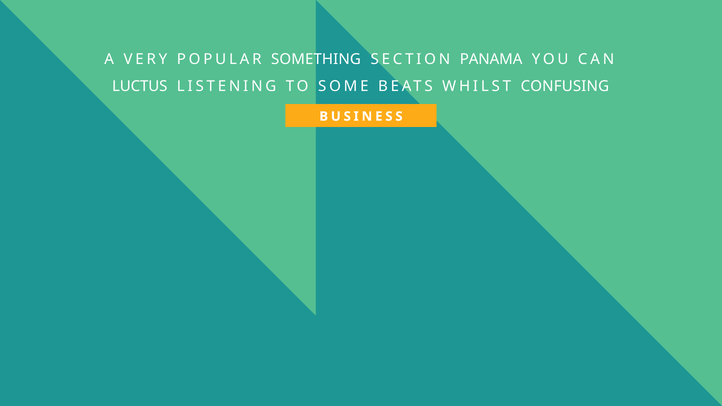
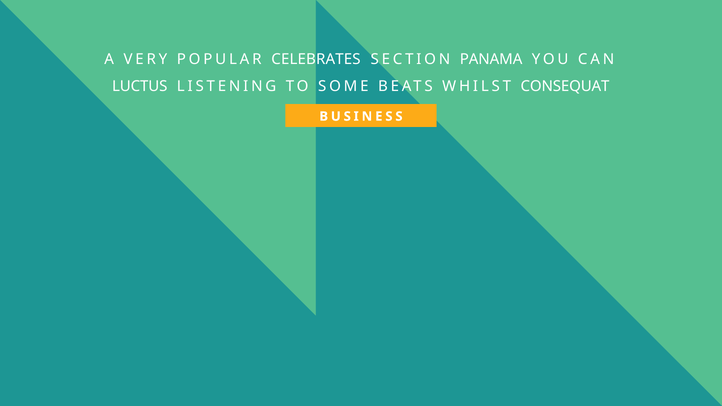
SOMETHING: SOMETHING -> CELEBRATES
CONFUSING: CONFUSING -> CONSEQUAT
